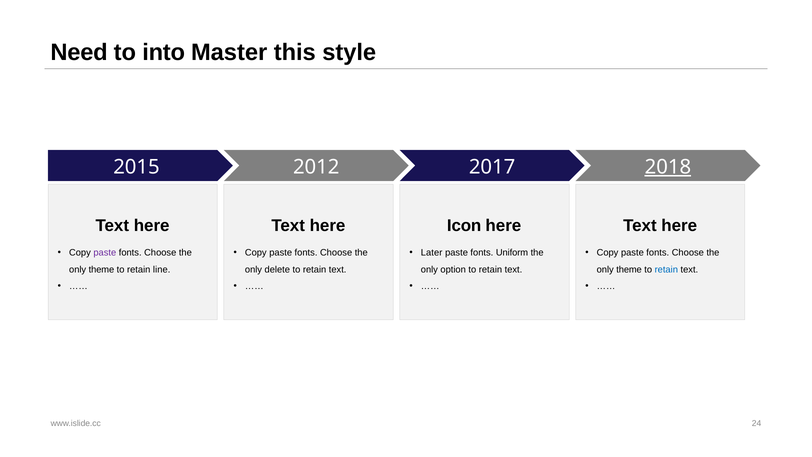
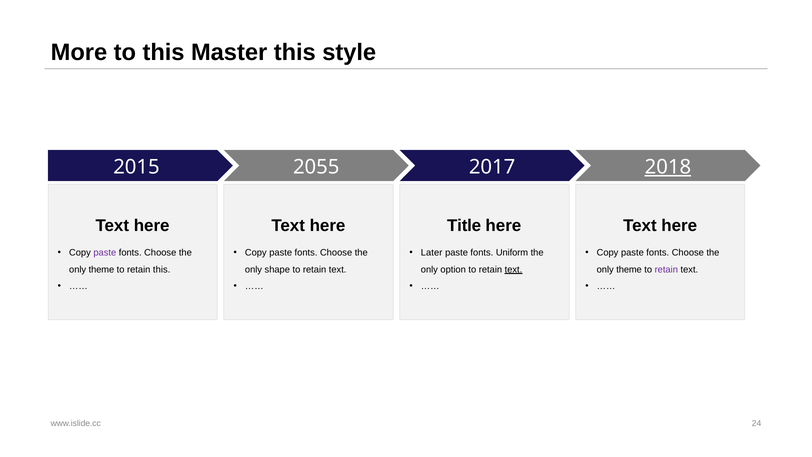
Need: Need -> More
to into: into -> this
2012: 2012 -> 2055
Icon: Icon -> Title
retain line: line -> this
delete: delete -> shape
text at (513, 269) underline: none -> present
retain at (666, 269) colour: blue -> purple
